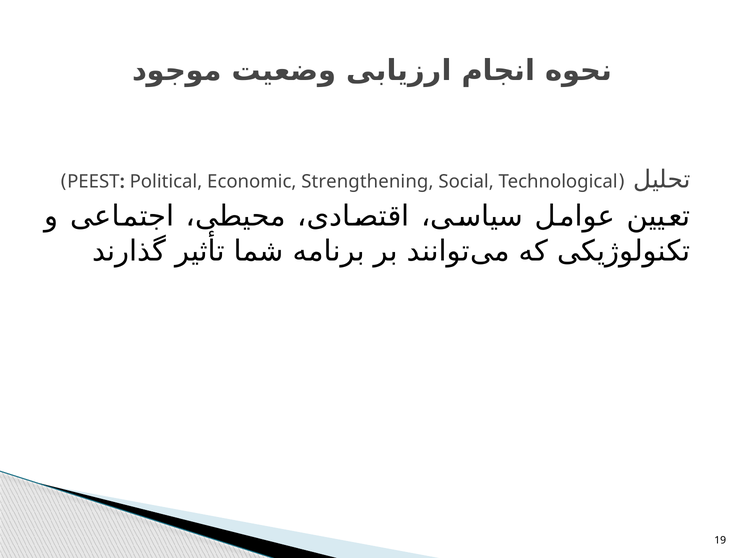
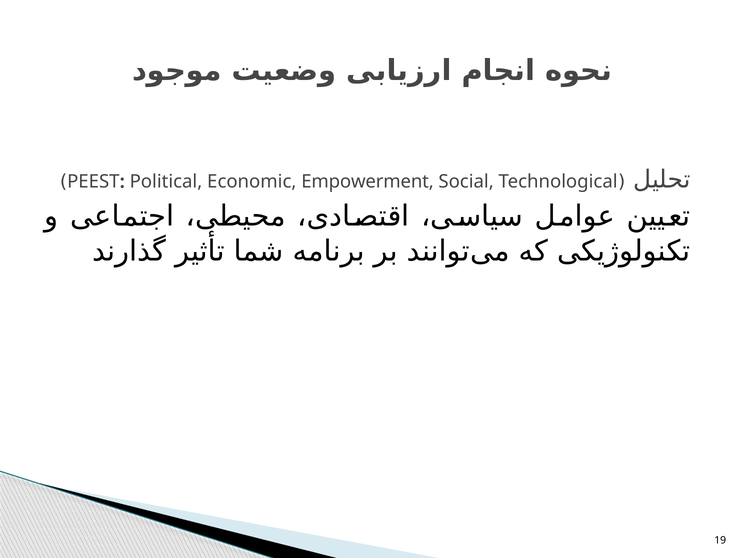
Strengthening: Strengthening -> Empowerment
